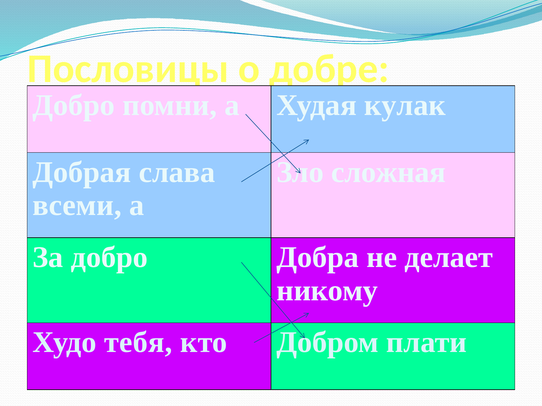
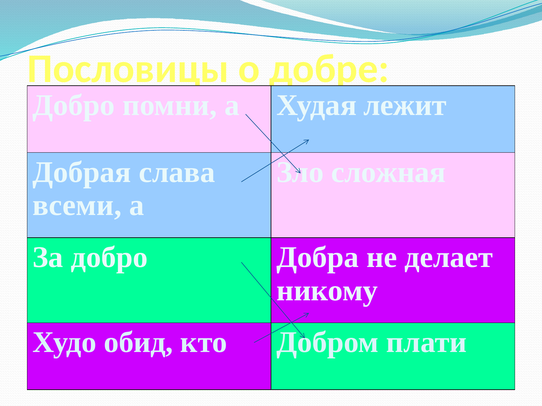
кулак: кулак -> лежит
тебя: тебя -> обид
